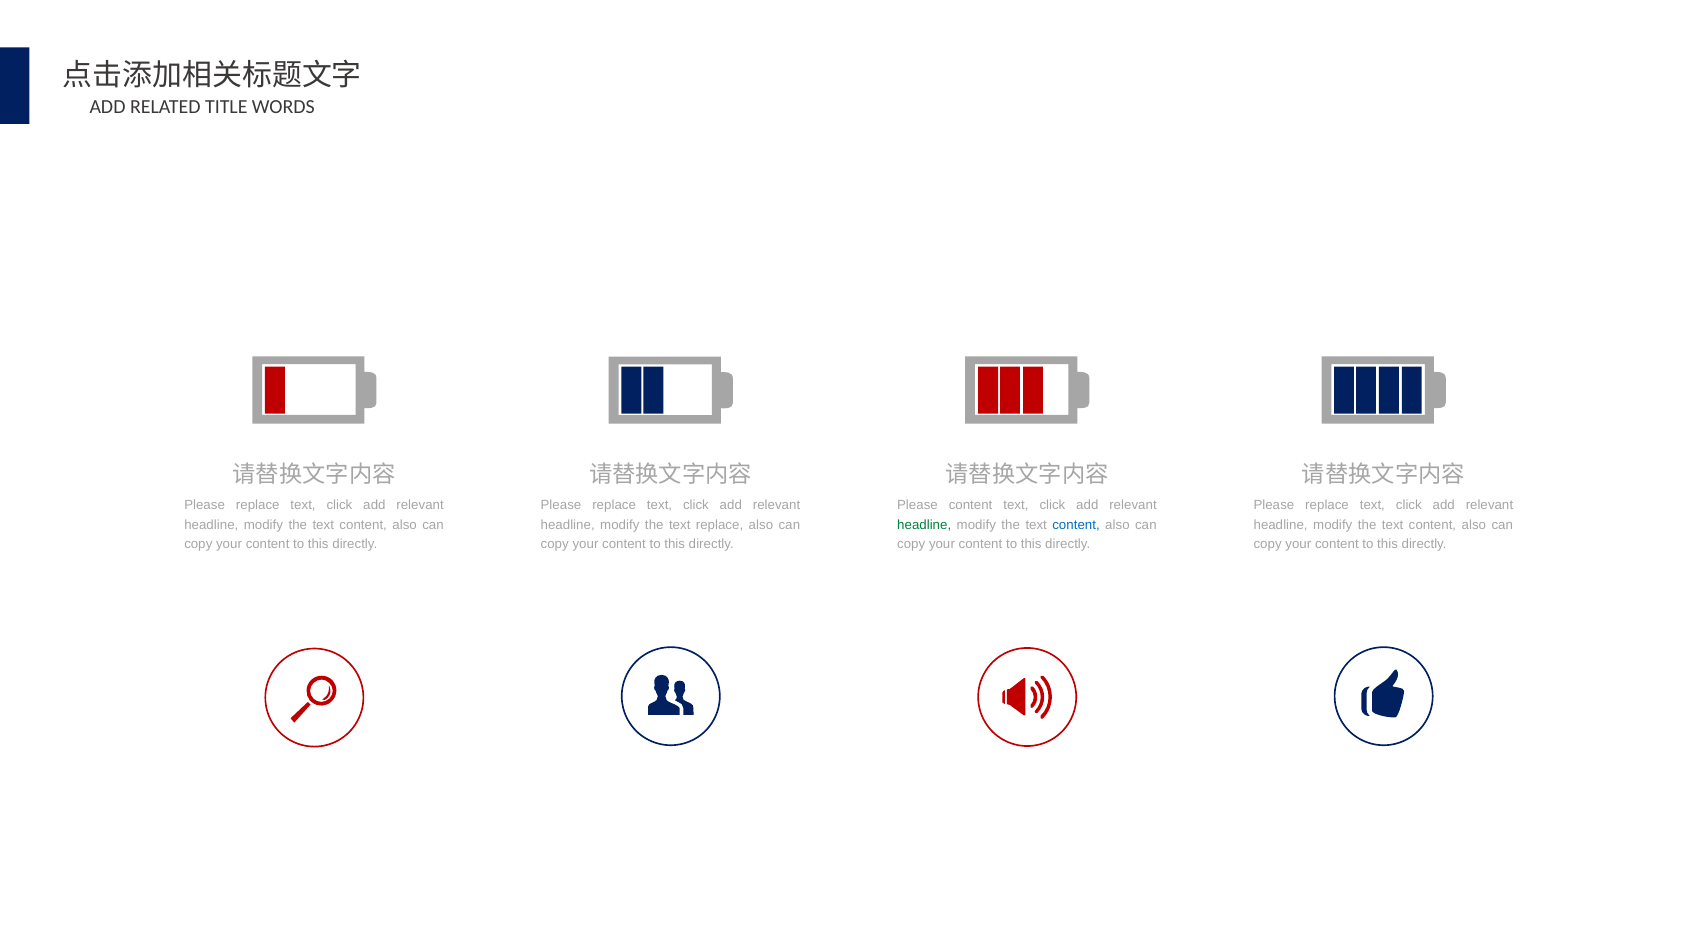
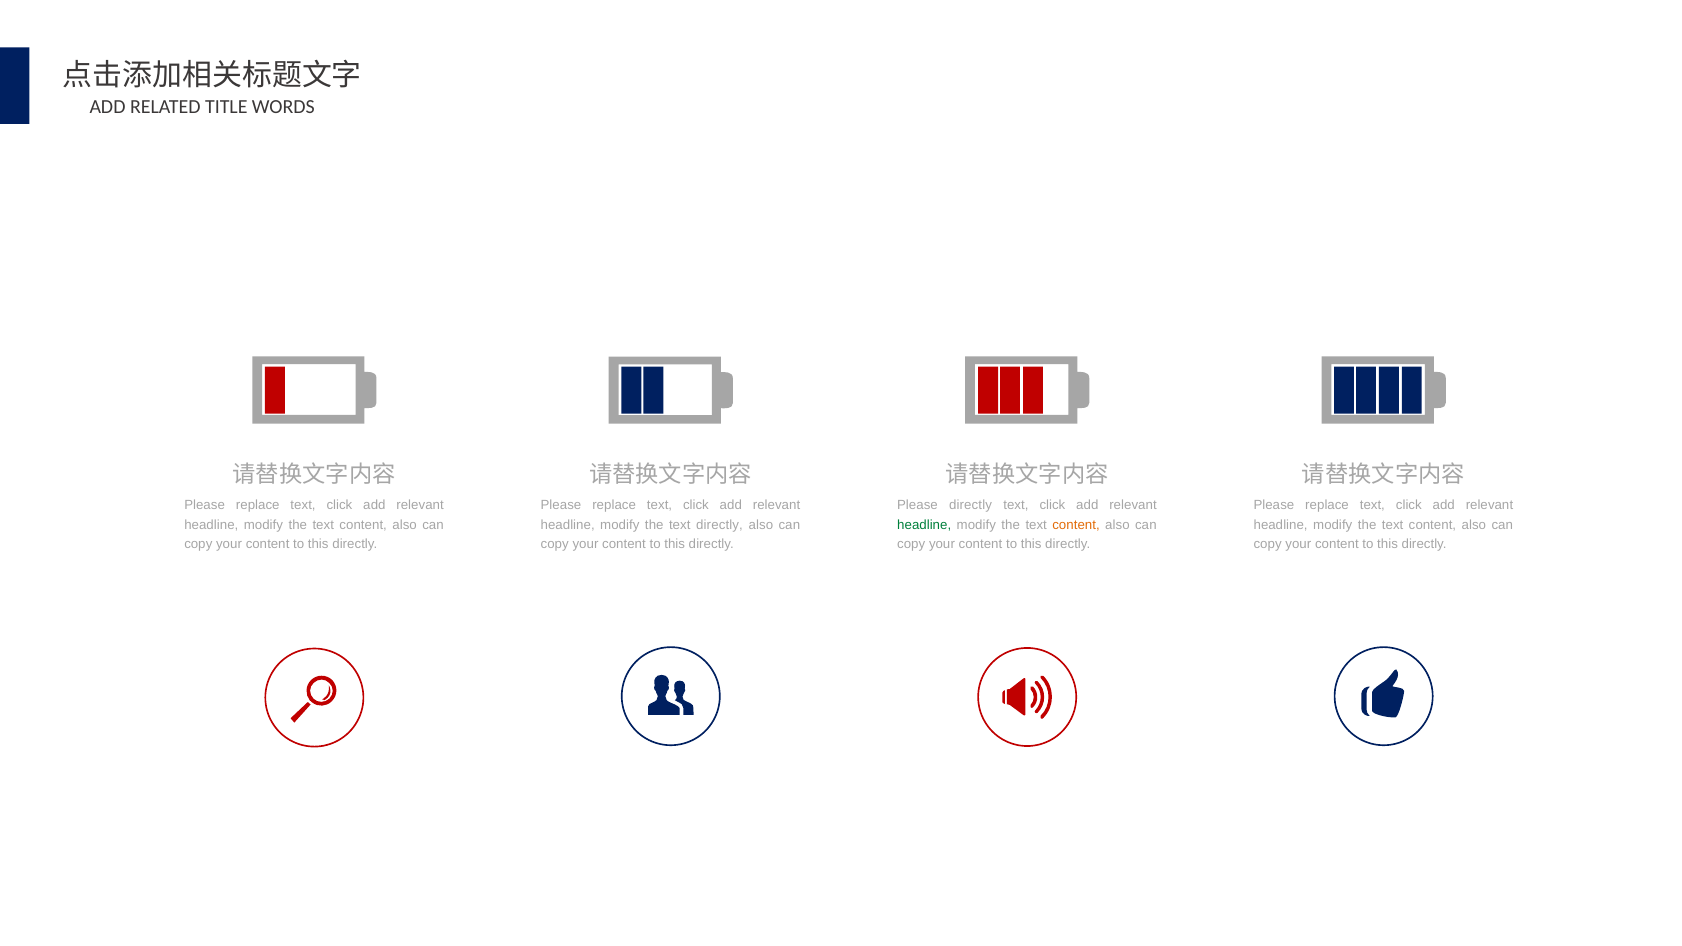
Please content: content -> directly
text replace: replace -> directly
content at (1076, 525) colour: blue -> orange
